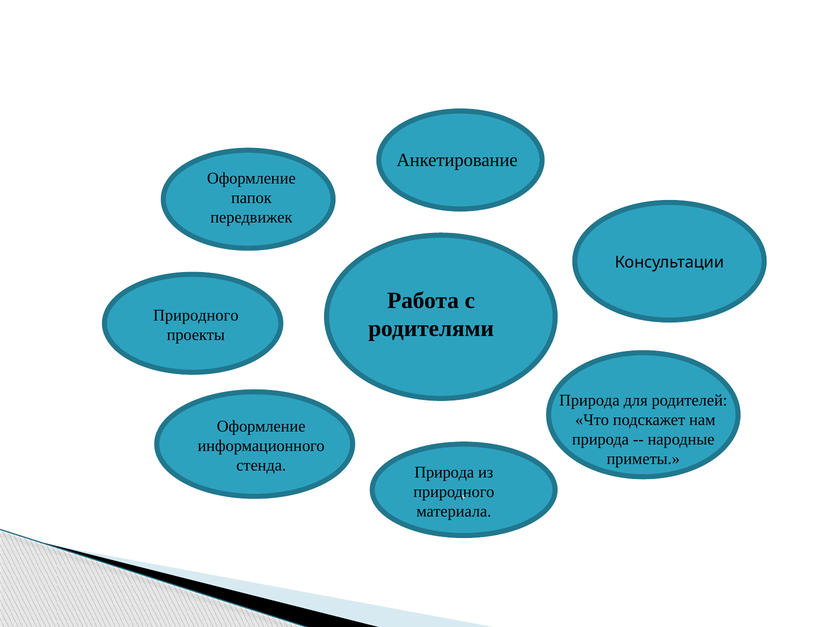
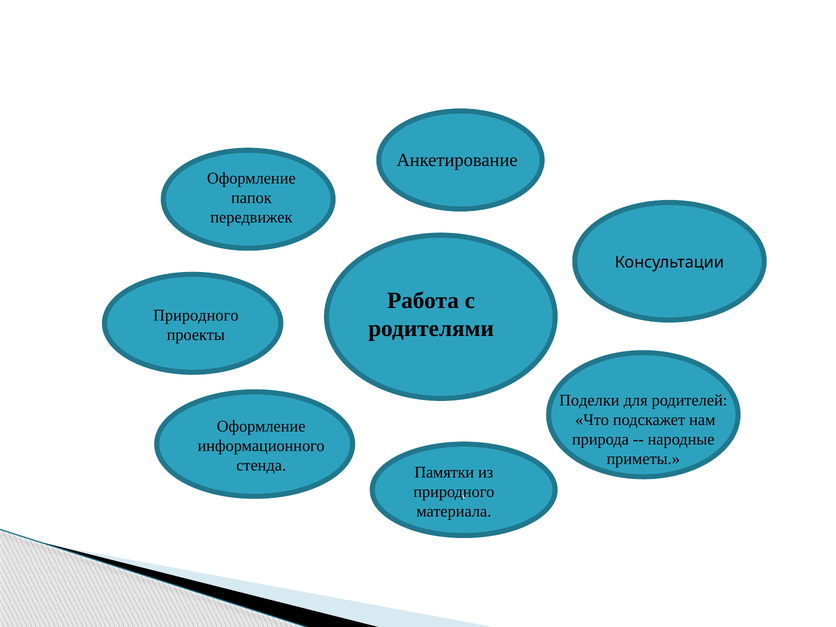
Природа at (589, 400): Природа -> Поделки
стенда Природа: Природа -> Памятки
